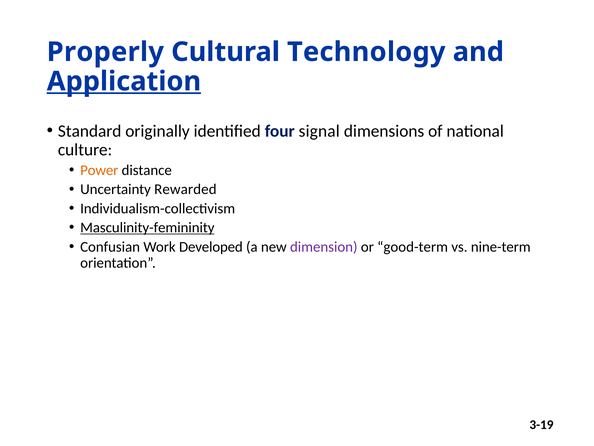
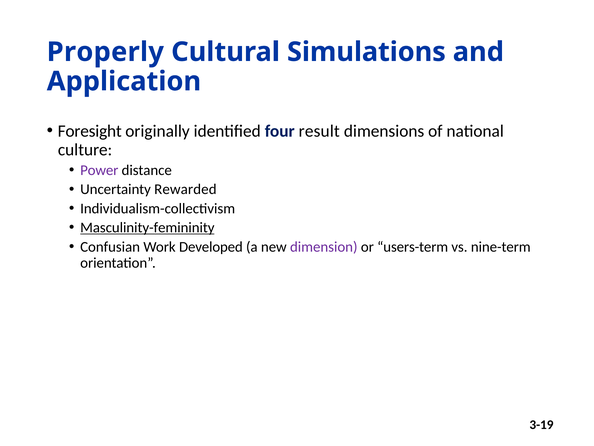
Technology: Technology -> Simulations
Application underline: present -> none
Standard: Standard -> Foresight
signal: signal -> result
Power colour: orange -> purple
good-term: good-term -> users-term
